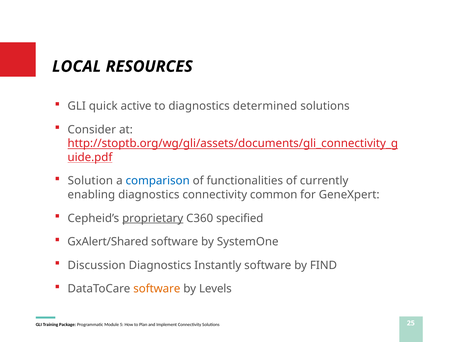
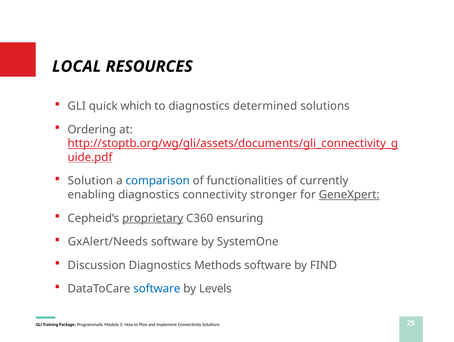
active: active -> which
Consider: Consider -> Ordering
common: common -> stronger
GeneXpert underline: none -> present
specified: specified -> ensuring
GxAlert/Shared: GxAlert/Shared -> GxAlert/Needs
Instantly: Instantly -> Methods
software at (157, 289) colour: orange -> blue
